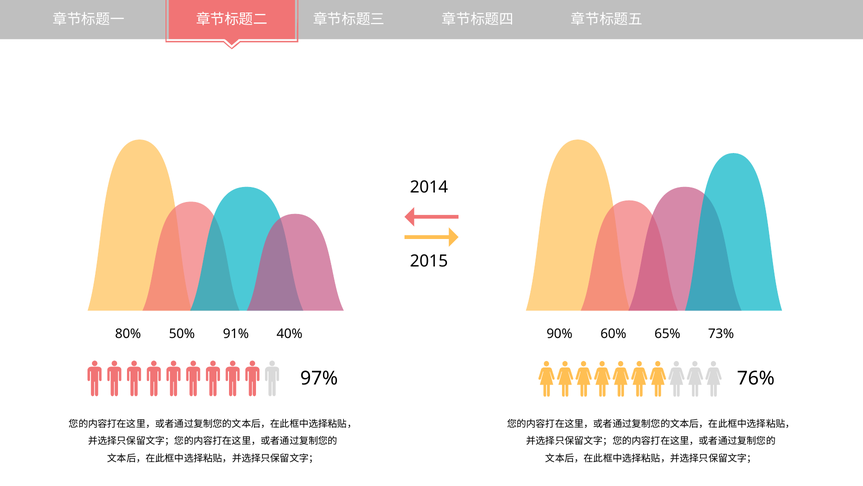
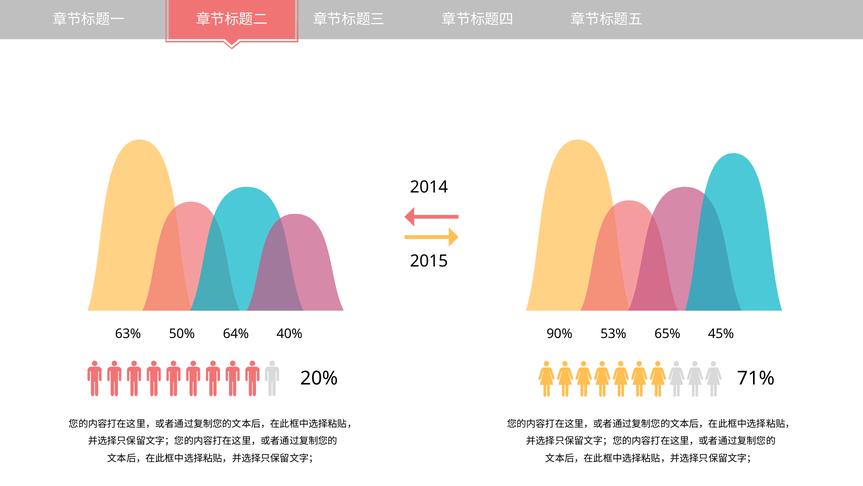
80%: 80% -> 63%
91%: 91% -> 64%
60%: 60% -> 53%
73%: 73% -> 45%
97%: 97% -> 20%
76%: 76% -> 71%
